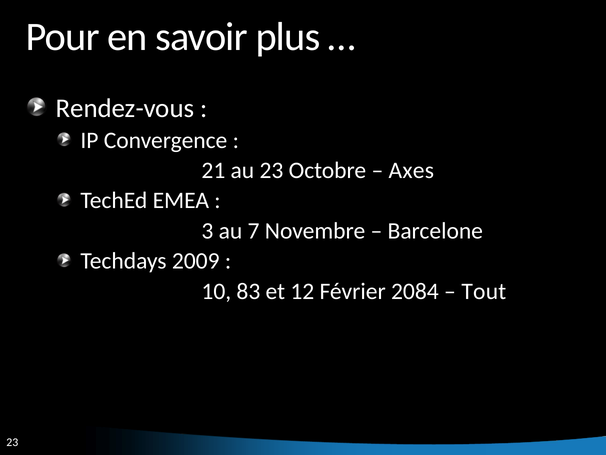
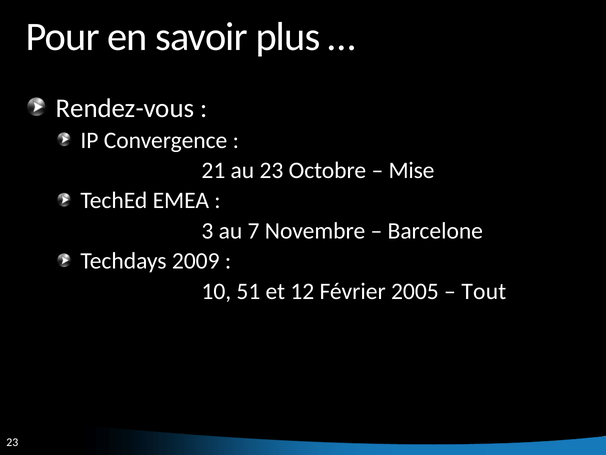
Axes: Axes -> Mise
83: 83 -> 51
2084: 2084 -> 2005
